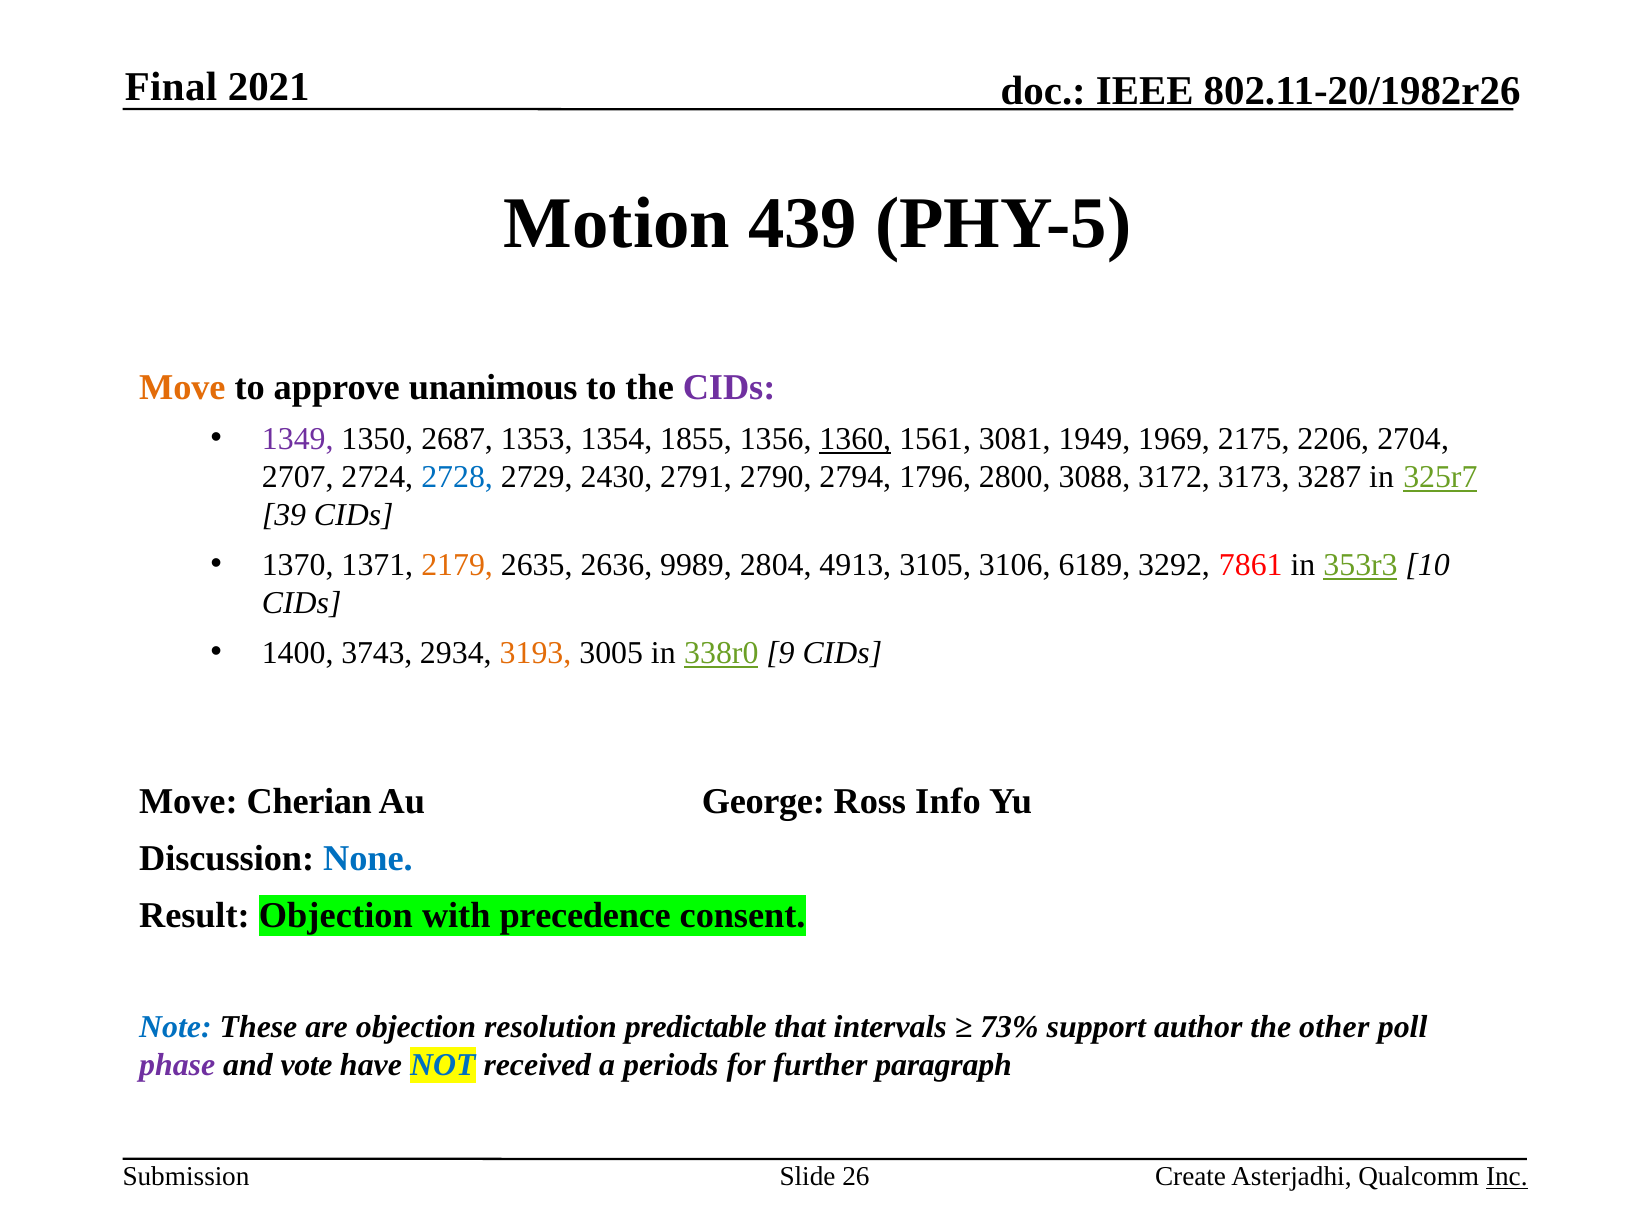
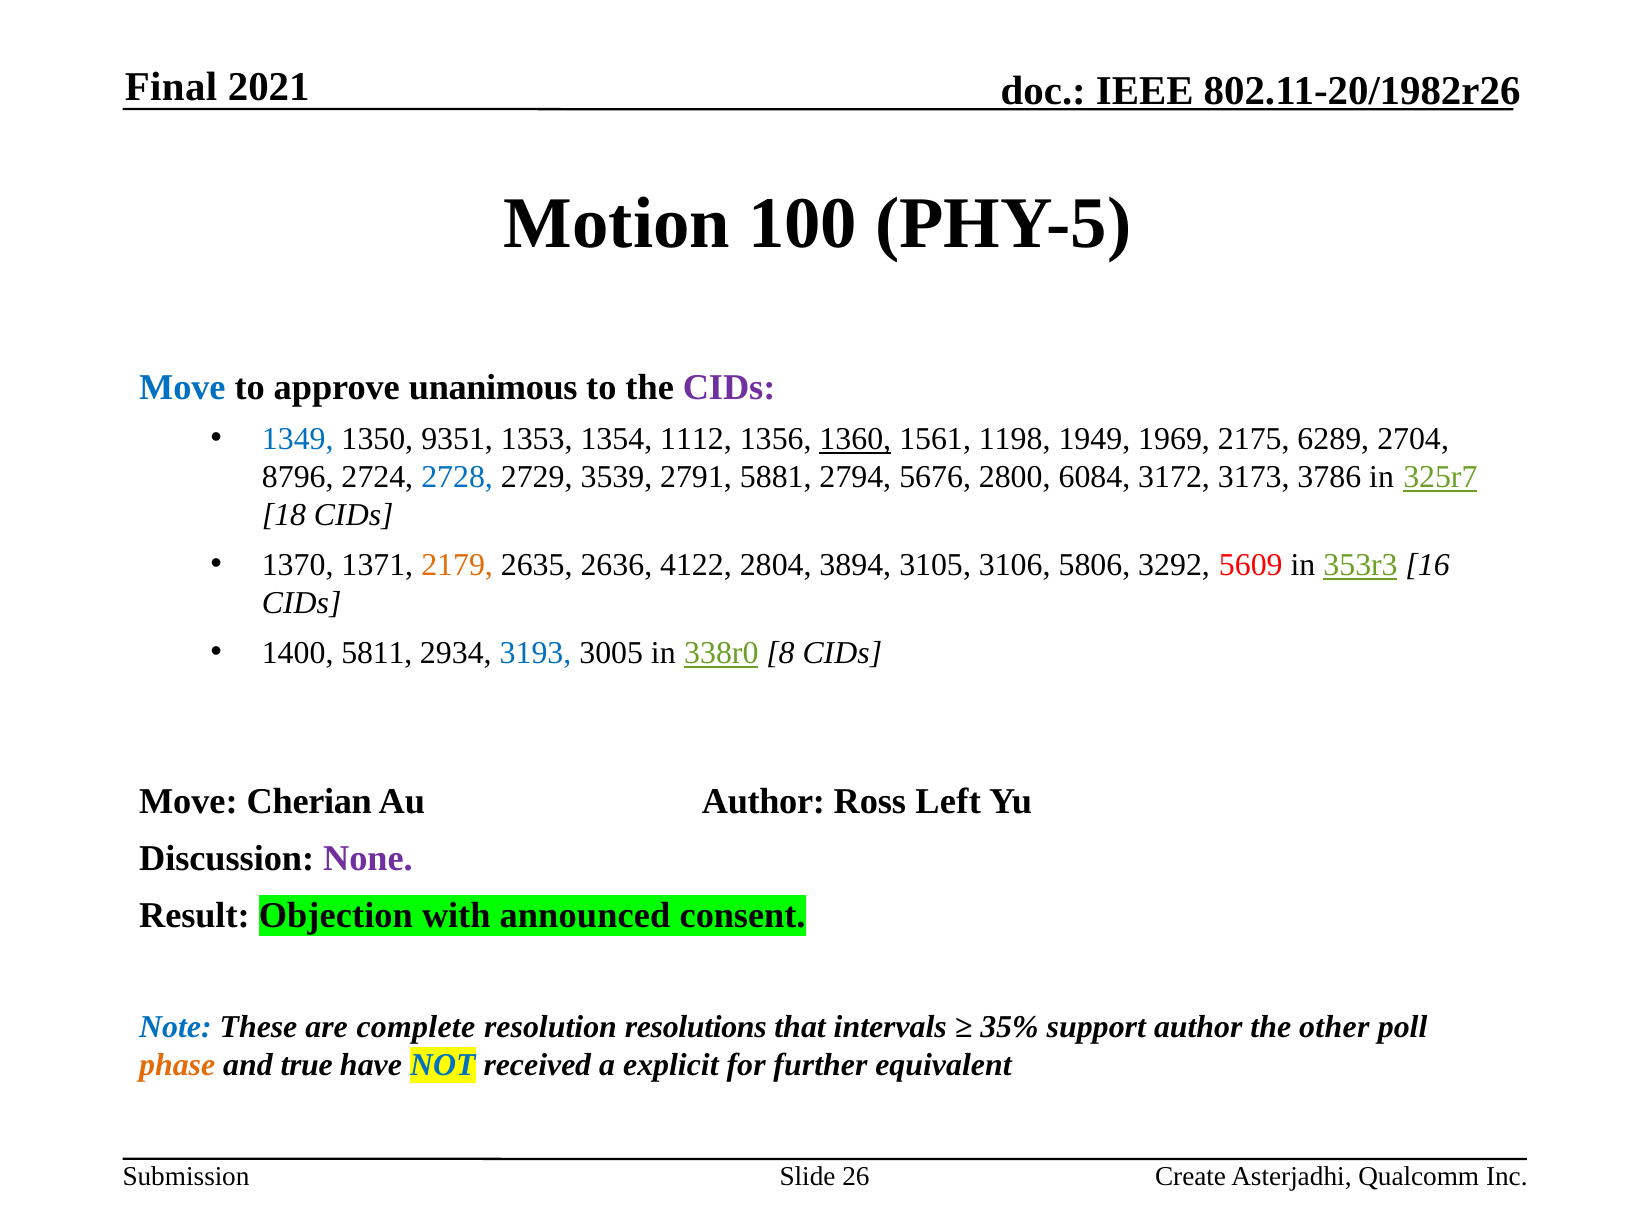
439: 439 -> 100
Move at (182, 387) colour: orange -> blue
1349 colour: purple -> blue
2687: 2687 -> 9351
1855: 1855 -> 1112
3081: 3081 -> 1198
2206: 2206 -> 6289
2707: 2707 -> 8796
2430: 2430 -> 3539
2790: 2790 -> 5881
1796: 1796 -> 5676
3088: 3088 -> 6084
3287: 3287 -> 3786
39: 39 -> 18
9989: 9989 -> 4122
4913: 4913 -> 3894
6189: 6189 -> 5806
7861: 7861 -> 5609
10: 10 -> 16
3743: 3743 -> 5811
3193 colour: orange -> blue
9: 9 -> 8
Au George: George -> Author
Info: Info -> Left
None colour: blue -> purple
precedence: precedence -> announced
are objection: objection -> complete
predictable: predictable -> resolutions
73%: 73% -> 35%
phase colour: purple -> orange
vote: vote -> true
periods: periods -> explicit
paragraph: paragraph -> equivalent
Inc underline: present -> none
